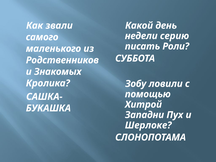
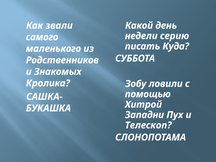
Роли: Роли -> Куда
Шерлоке: Шерлоке -> Телескоп
